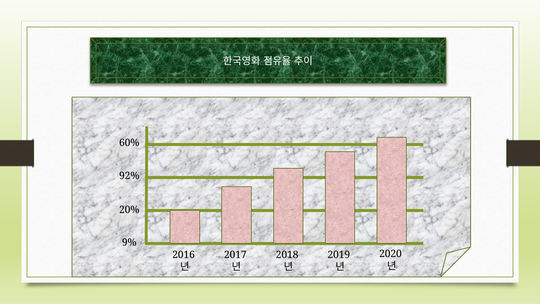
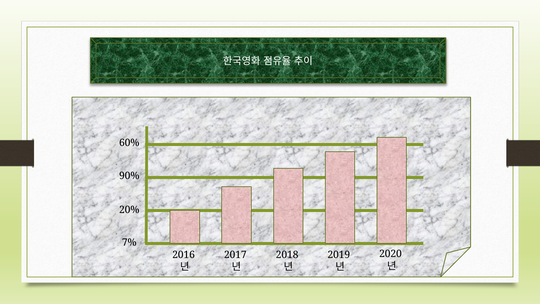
92%: 92% -> 90%
9%: 9% -> 7%
